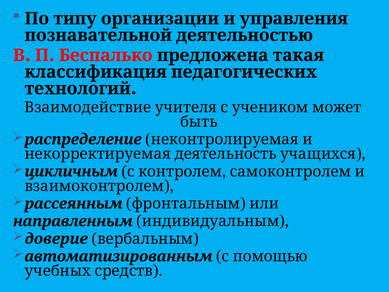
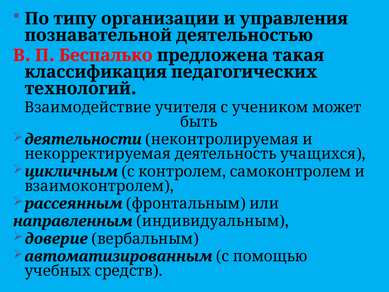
распределение: распределение -> деятельности
